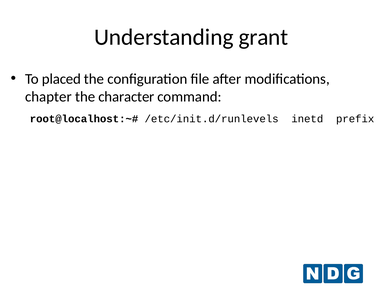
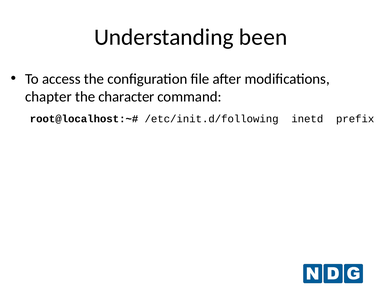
grant: grant -> been
placed: placed -> access
/etc/init.d/runlevels: /etc/init.d/runlevels -> /etc/init.d/following
